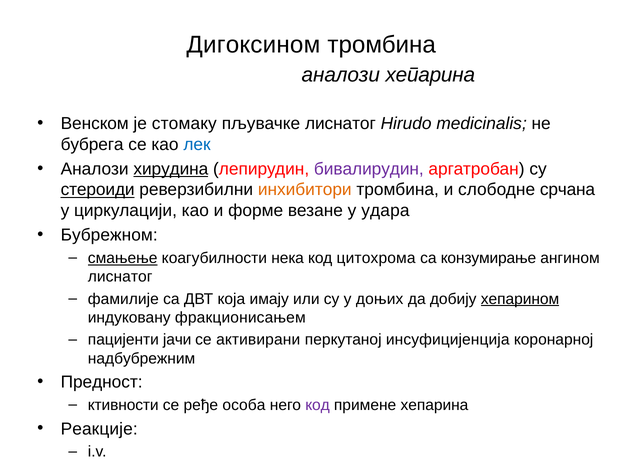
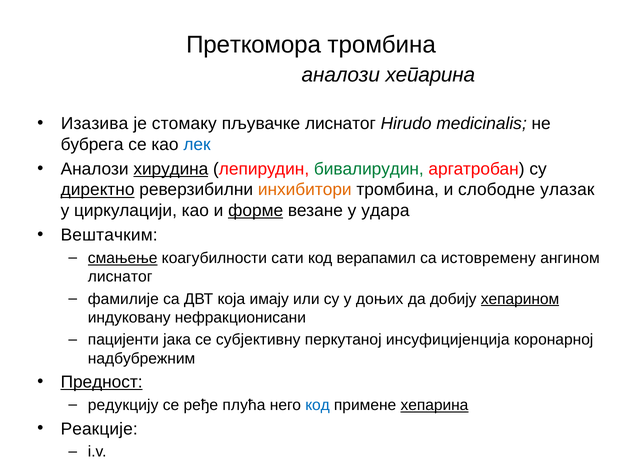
Дигоксином: Дигоксином -> Преткомора
Венском: Венском -> Изазива
бивалирудин colour: purple -> green
стероиди: стероиди -> директно
срчана: срчана -> улазак
форме underline: none -> present
Бубрежном: Бубрежном -> Вештачким
нека: нека -> сати
цитохрома: цитохрома -> верапамил
конзумирање: конзумирање -> истовремену
фракционисањем: фракционисањем -> нефракционисани
јачи: јачи -> јака
активирани: активирани -> субјективну
Предност underline: none -> present
ктивности: ктивности -> редукцију
особа: особа -> плућа
код at (318, 405) colour: purple -> blue
хепарина at (434, 405) underline: none -> present
